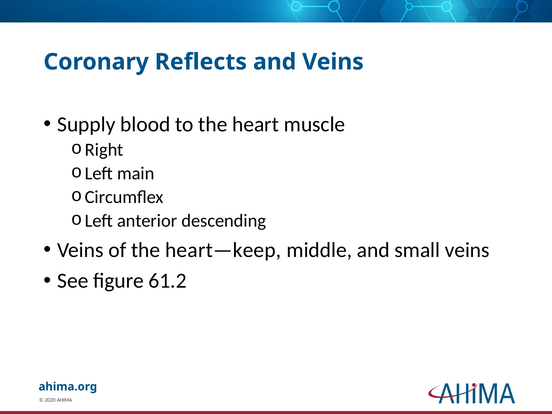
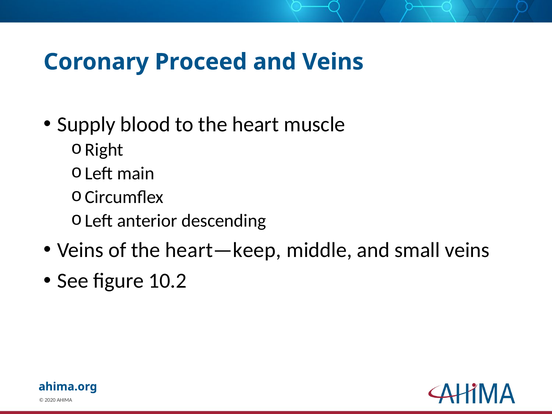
Reflects: Reflects -> Proceed
61.2: 61.2 -> 10.2
